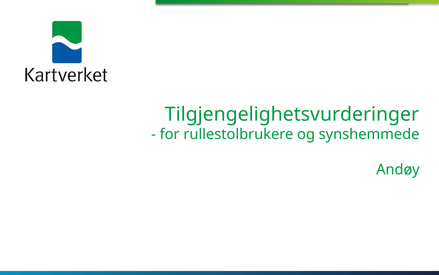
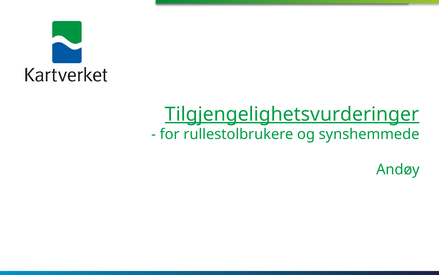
Tilgjengelighetsvurderinger underline: none -> present
